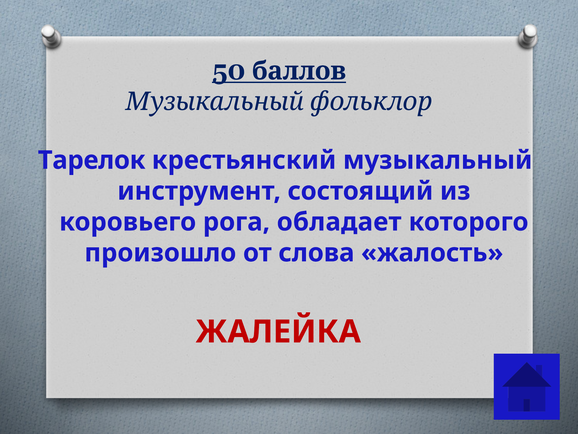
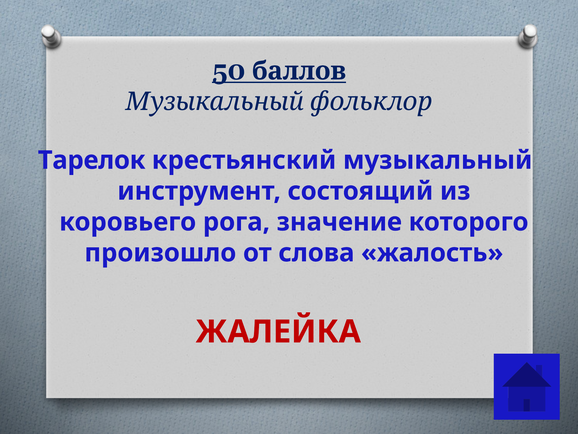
обладает: обладает -> значение
